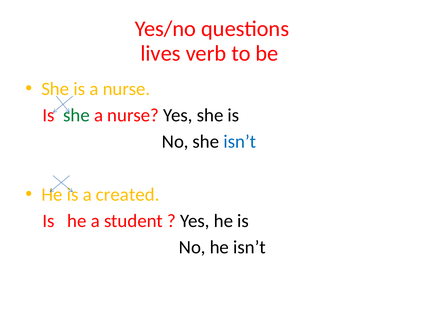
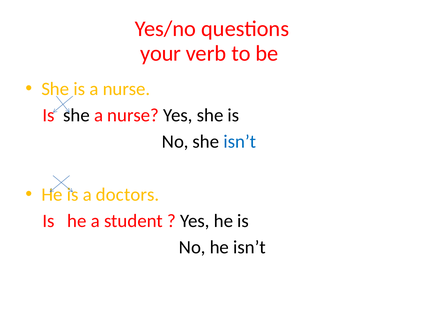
lives: lives -> your
she at (76, 115) colour: green -> black
created: created -> doctors
